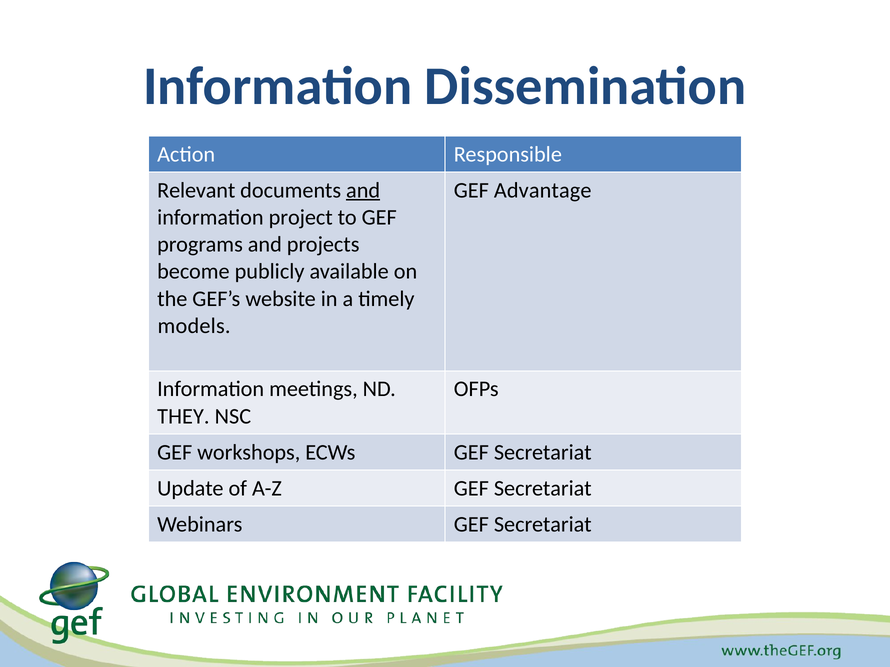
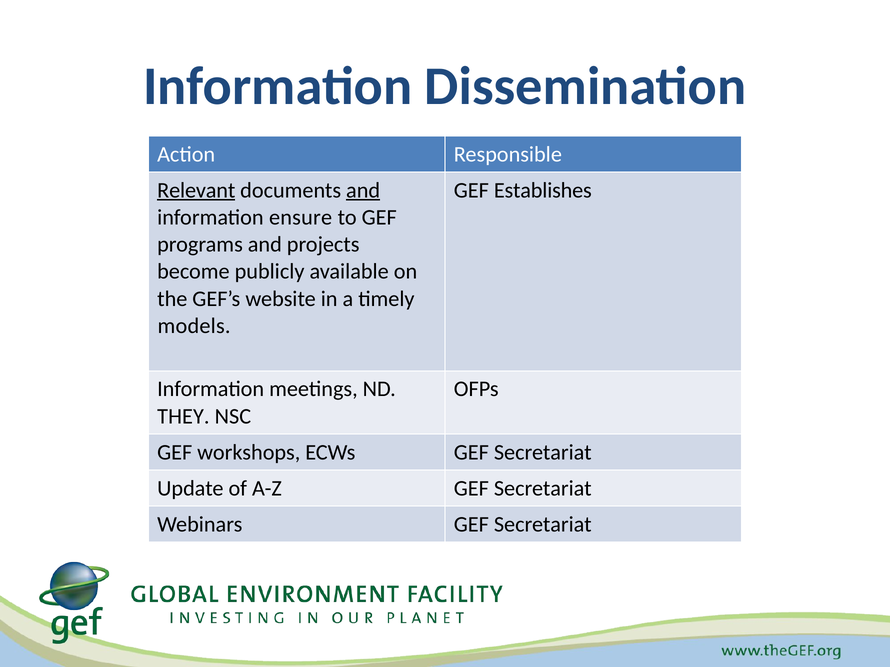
Relevant underline: none -> present
Advantage: Advantage -> Establishes
project: project -> ensure
